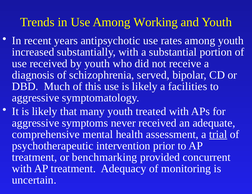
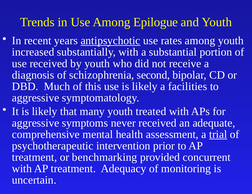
Working: Working -> Epilogue
antipsychotic underline: none -> present
served: served -> second
